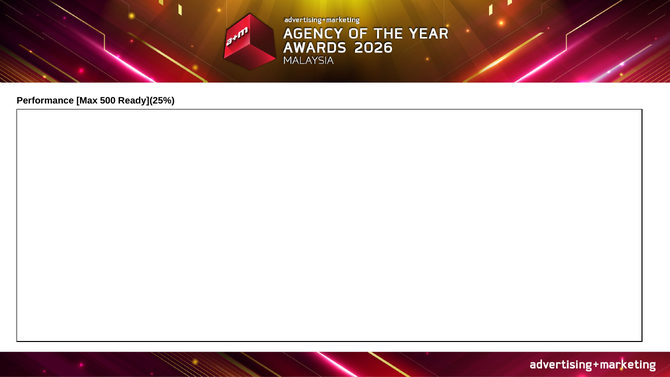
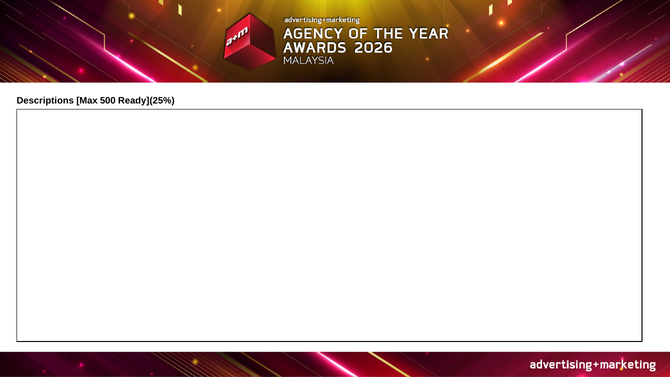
Performance: Performance -> Descriptions
